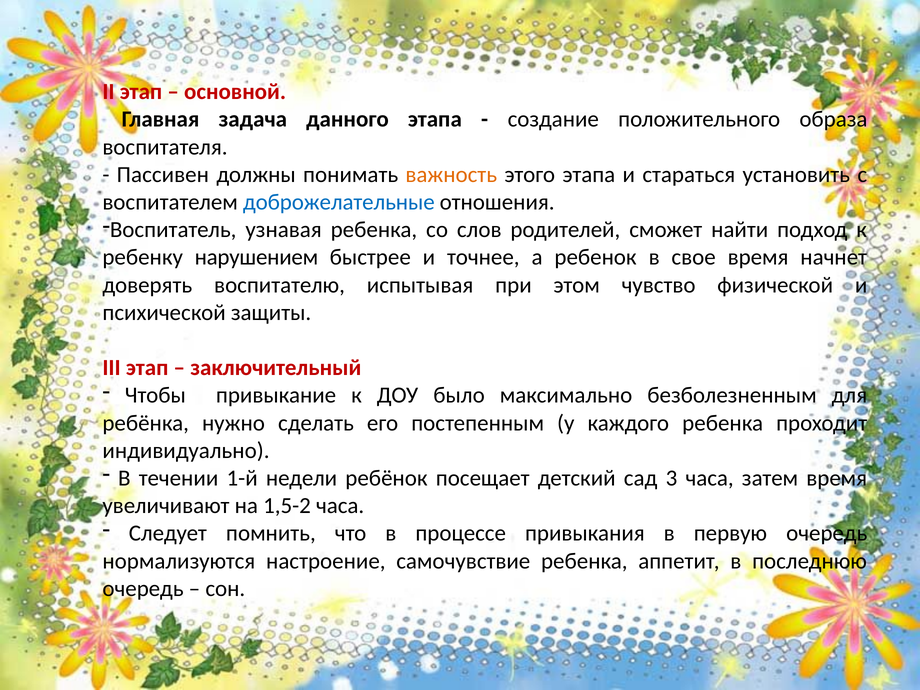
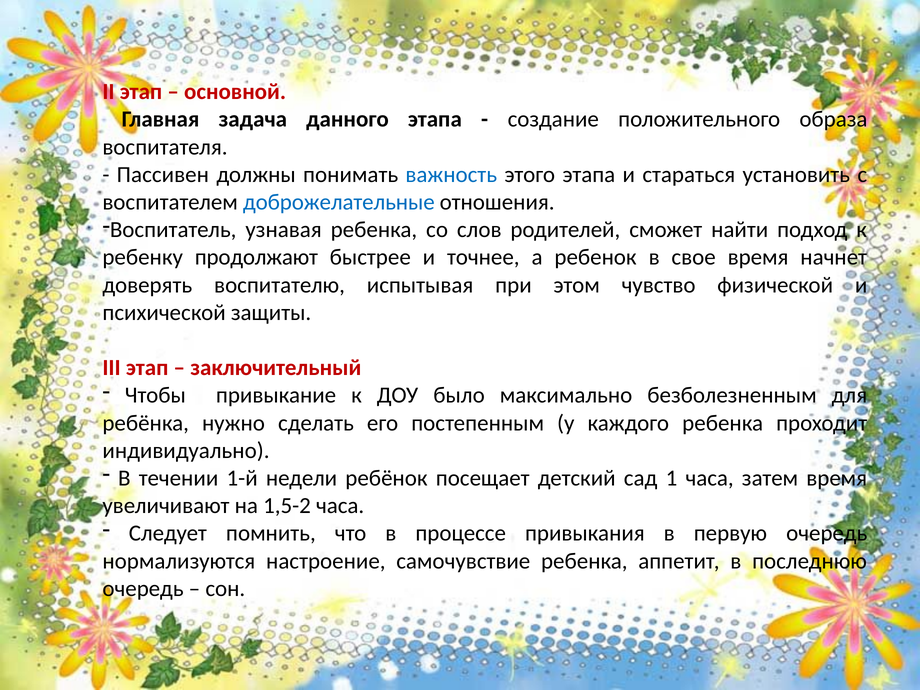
важность colour: orange -> blue
нарушением: нарушением -> продолжают
3: 3 -> 1
